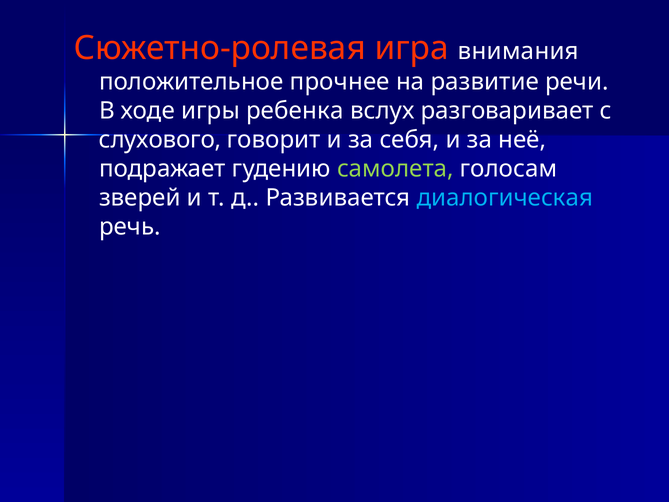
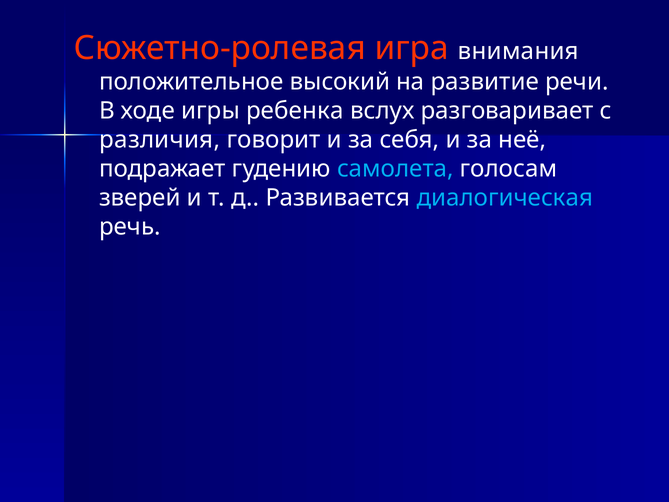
прочнее: прочнее -> высокий
слухового: слухового -> различия
самолета colour: light green -> light blue
